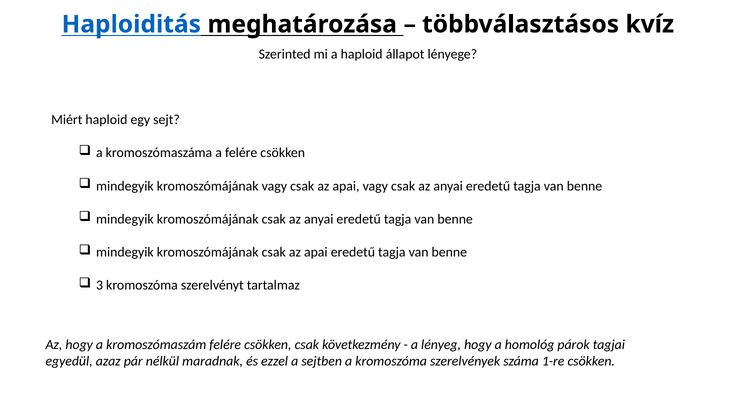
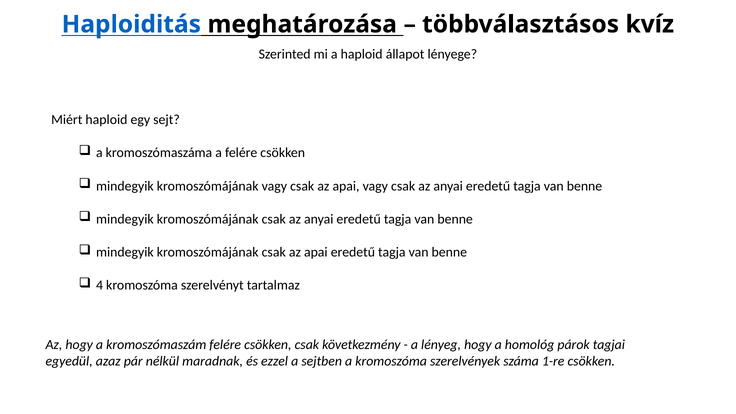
3: 3 -> 4
